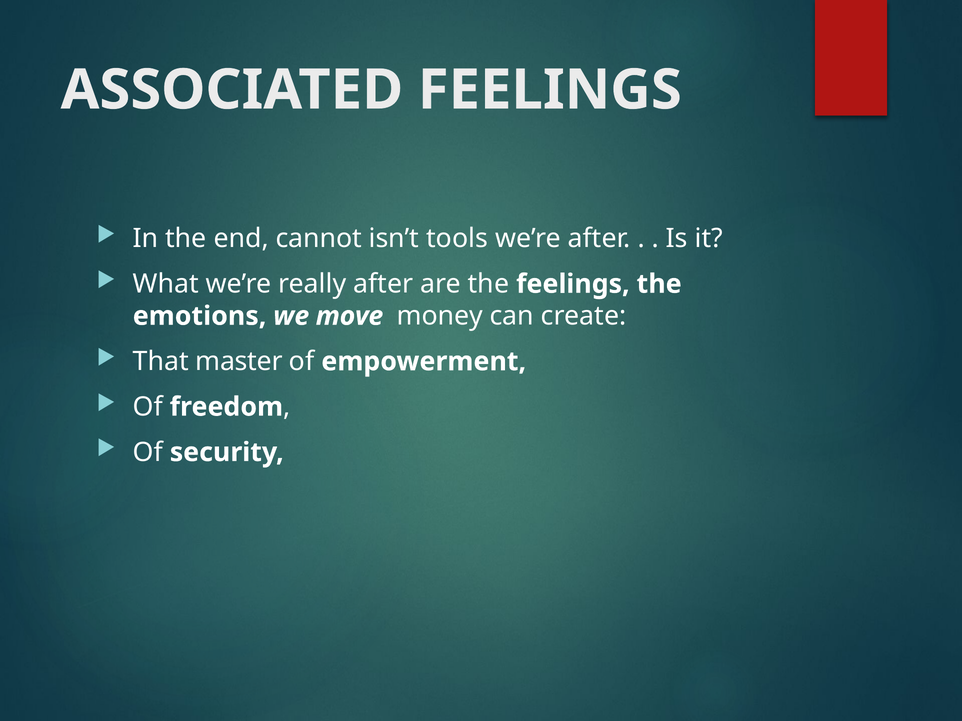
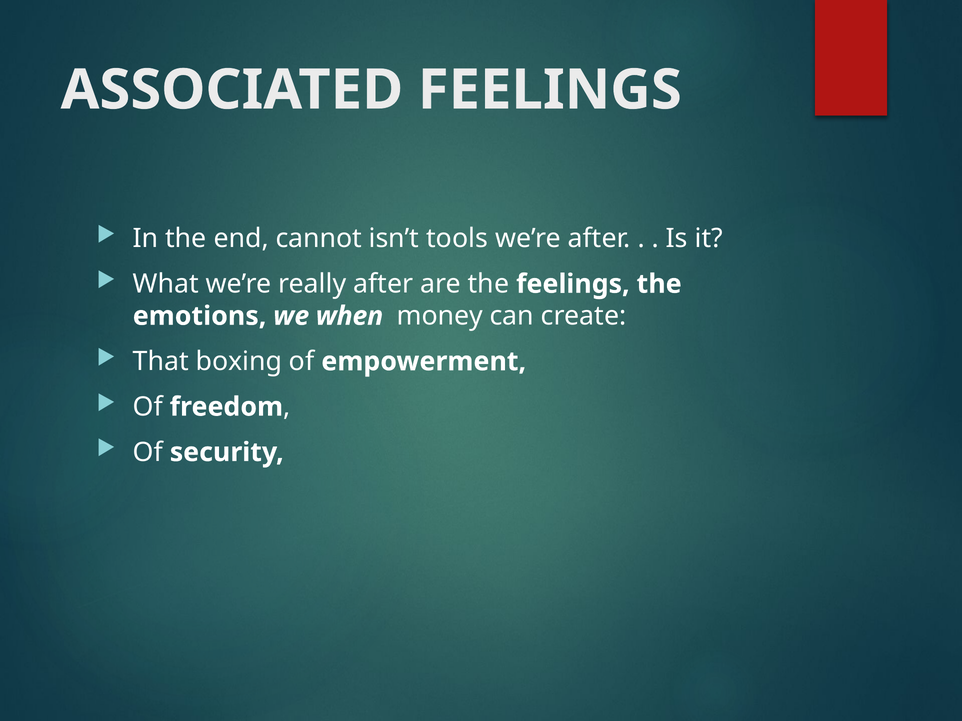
move: move -> when
master: master -> boxing
